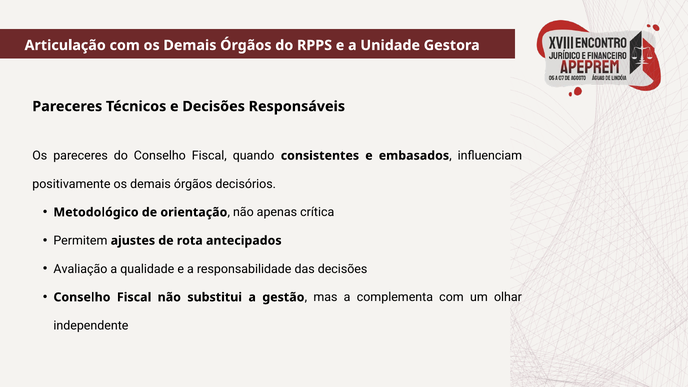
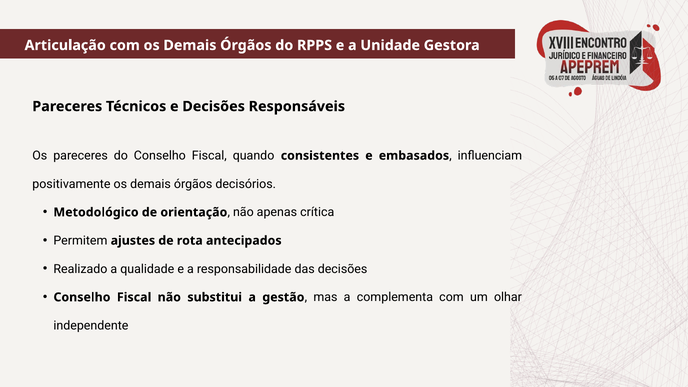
Avaliação: Avaliação -> Realizado
